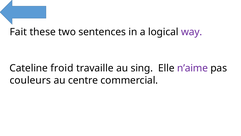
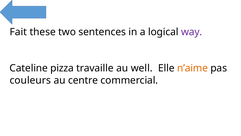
froid: froid -> pizza
sing: sing -> well
n’aime colour: purple -> orange
